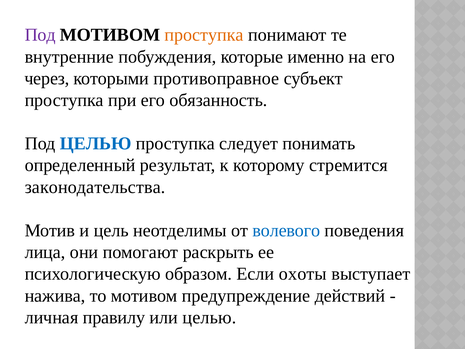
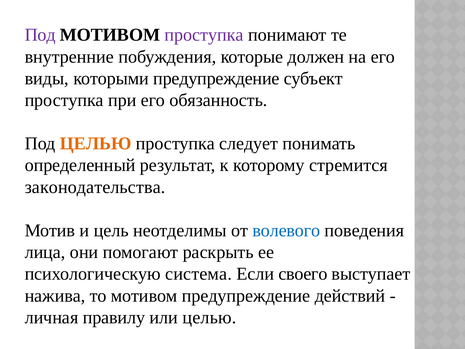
проступка at (204, 35) colour: orange -> purple
именно: именно -> должен
через: через -> виды
которыми противоправное: противоправное -> предупреждение
ЦЕЛЬЮ at (96, 144) colour: blue -> orange
образом: образом -> система
охоты: охоты -> своего
